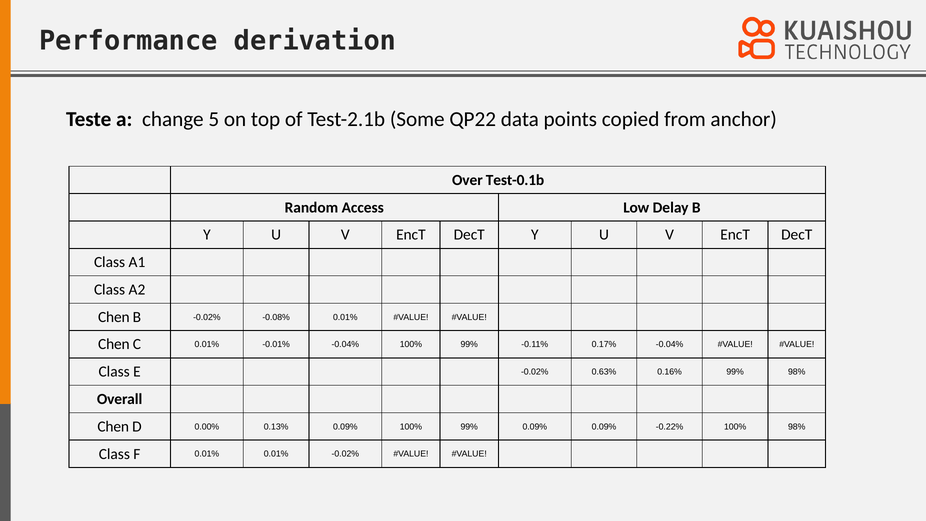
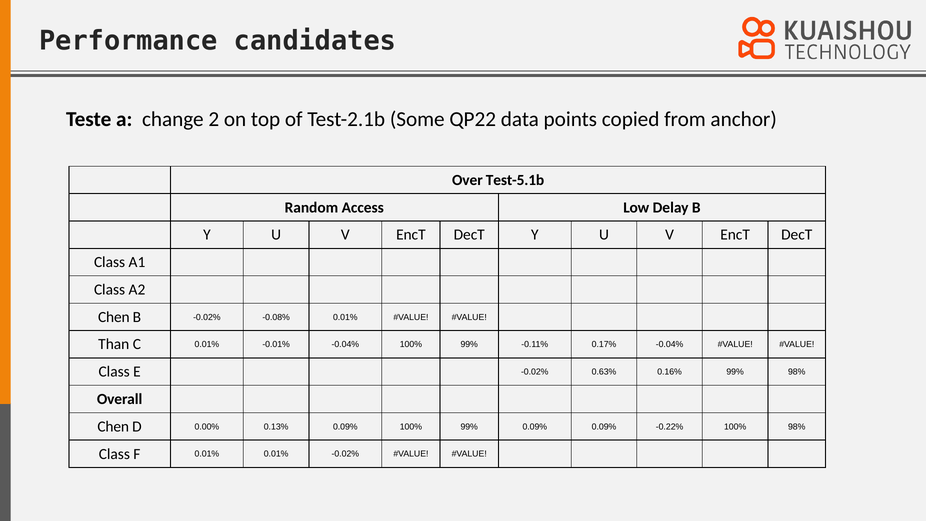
derivation: derivation -> candidates
5: 5 -> 2
Test-0.1b: Test-0.1b -> Test-5.1b
Chen at (114, 344): Chen -> Than
